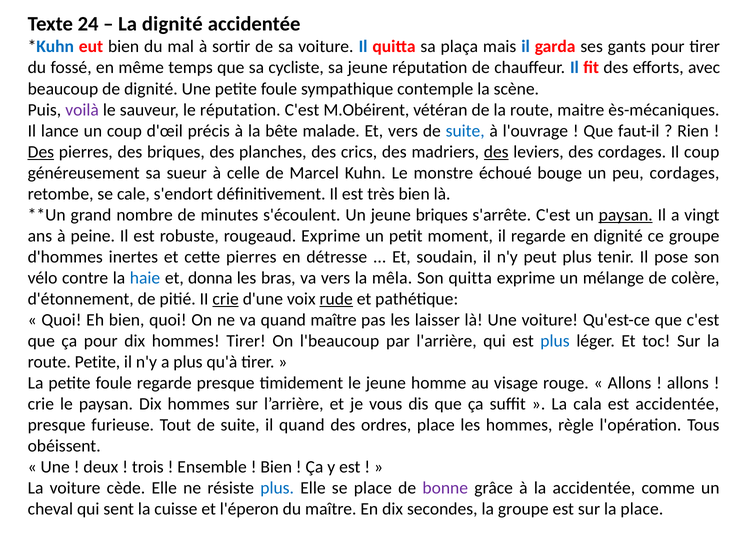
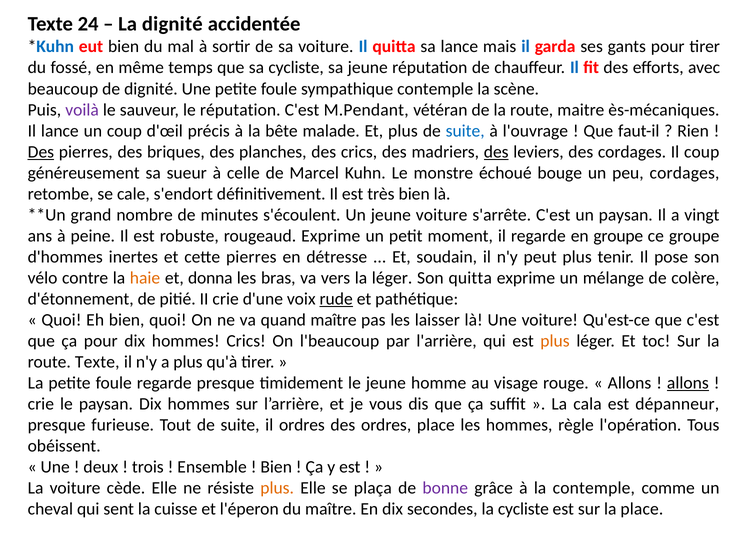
sa plaça: plaça -> lance
M.Obéirent: M.Obéirent -> M.Pendant
Et vers: vers -> plus
jeune briques: briques -> voiture
paysan at (626, 215) underline: present -> none
en dignité: dignité -> groupe
haie colour: blue -> orange
la mêla: mêla -> léger
crie at (226, 299) underline: present -> none
hommes Tirer: Tirer -> Crics
plus at (555, 341) colour: blue -> orange
route Petite: Petite -> Texte
allons at (688, 383) underline: none -> present
est accidentée: accidentée -> dépanneur
il quand: quand -> ordres
plus at (277, 488) colour: blue -> orange
se place: place -> plaça
la accidentée: accidentée -> contemple
la groupe: groupe -> cycliste
